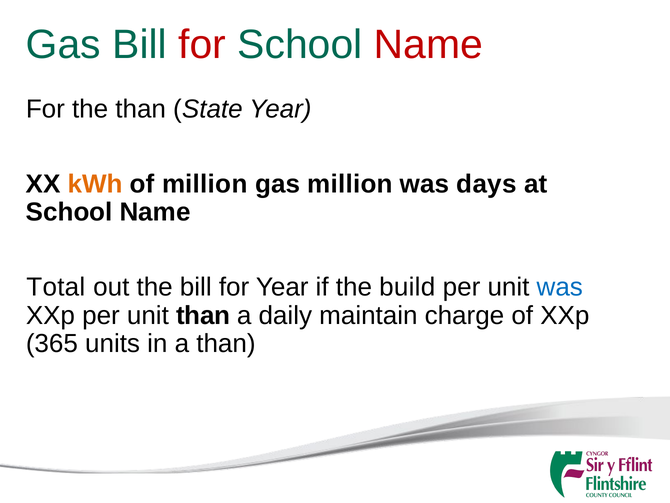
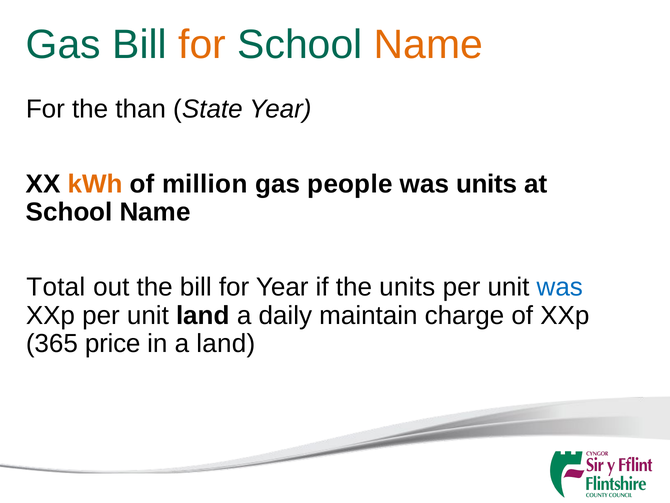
for at (202, 45) colour: red -> orange
Name at (428, 45) colour: red -> orange
gas million: million -> people
was days: days -> units
the build: build -> units
unit than: than -> land
units: units -> price
a than: than -> land
